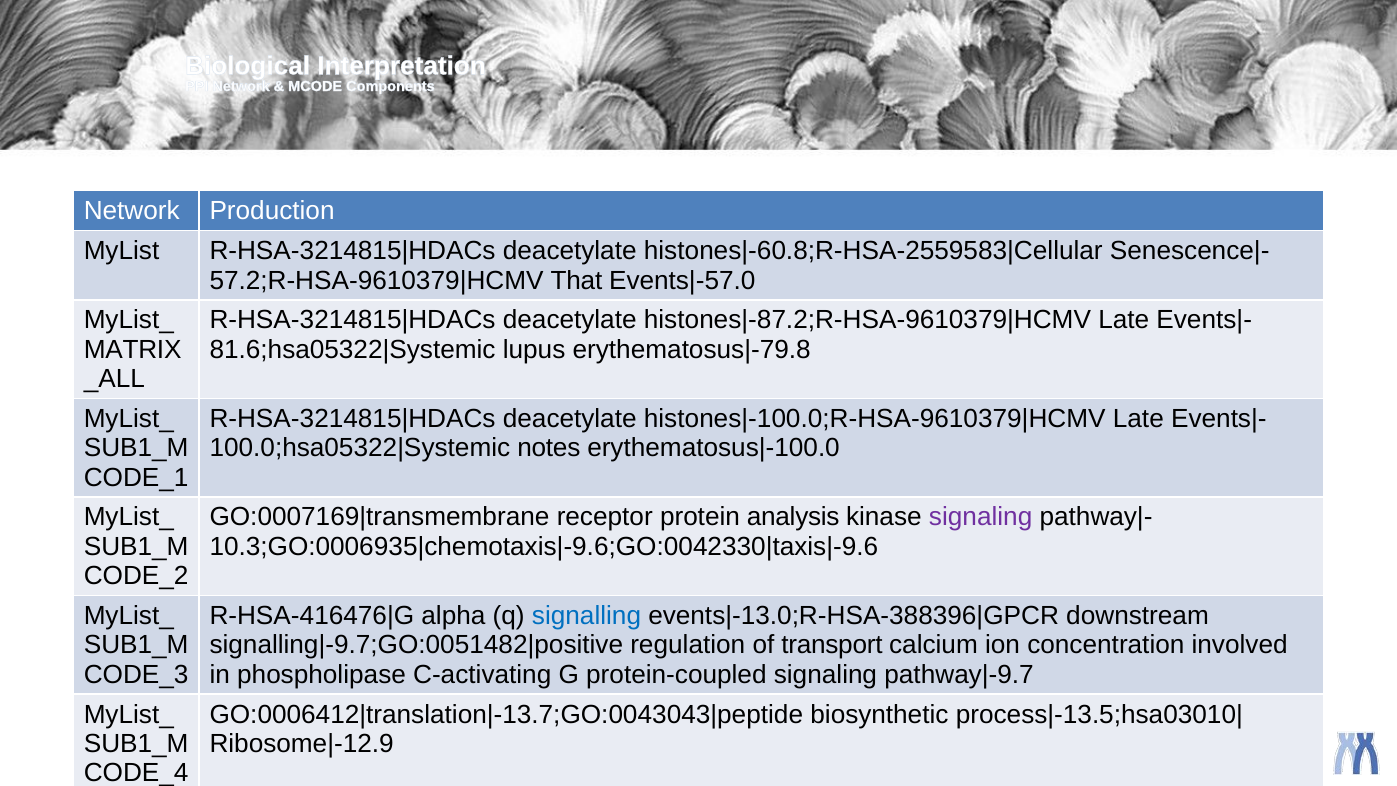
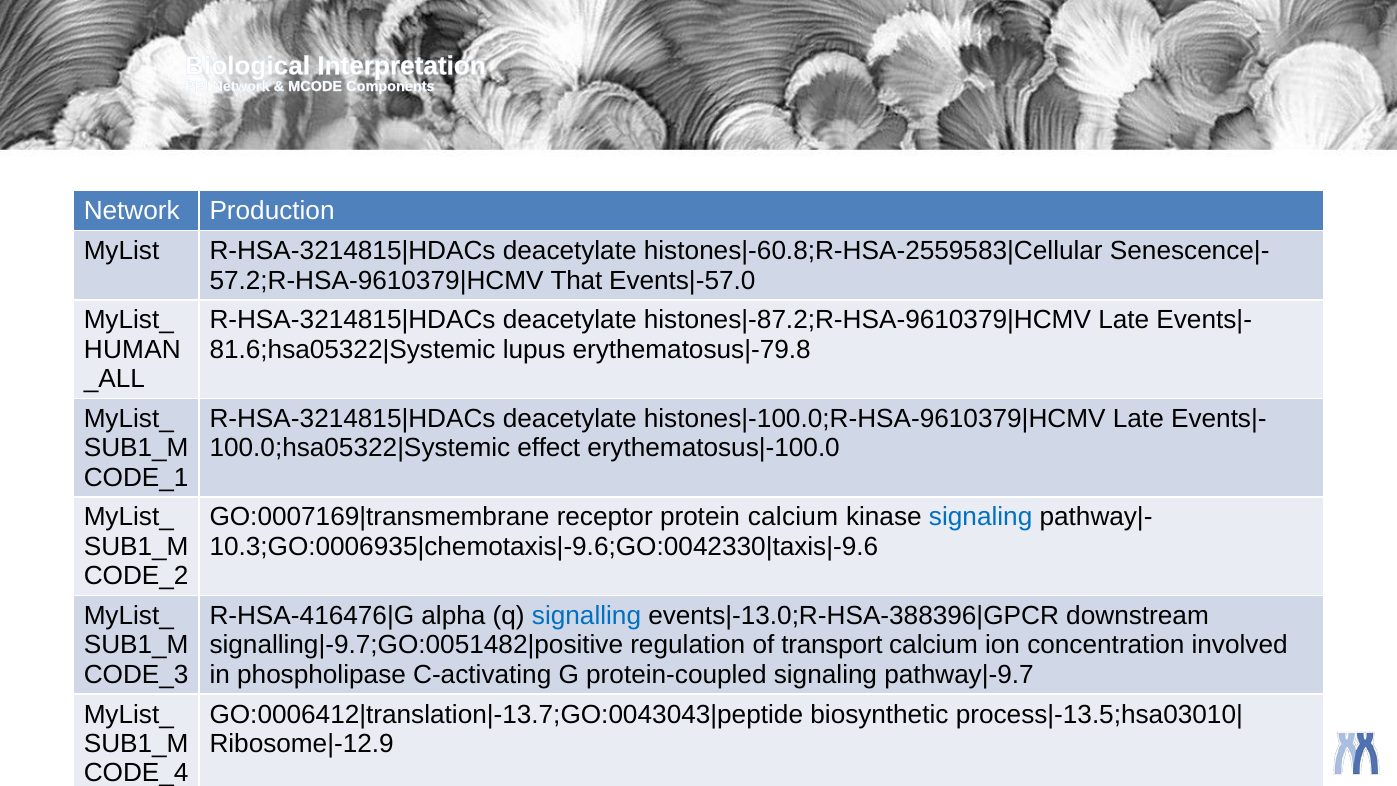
MATRIX at (133, 350): MATRIX -> HUMAN
notes at (549, 448): notes -> effect
protein analysis: analysis -> calcium
signaling at (981, 517) colour: purple -> blue
